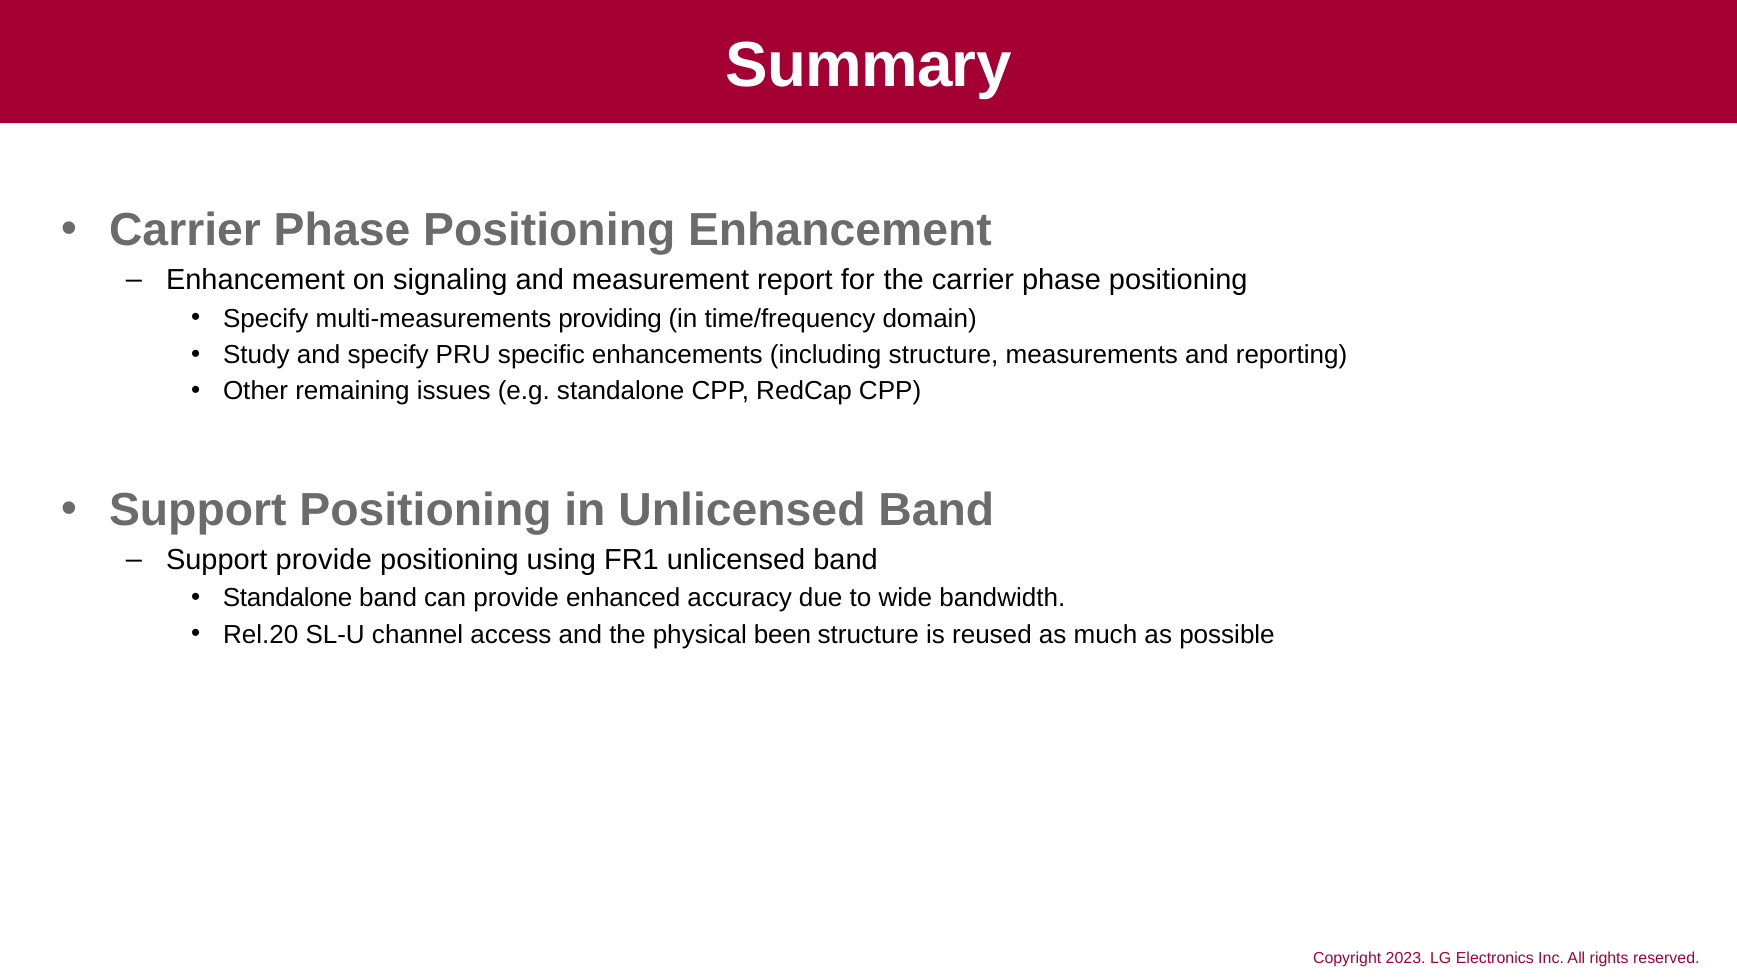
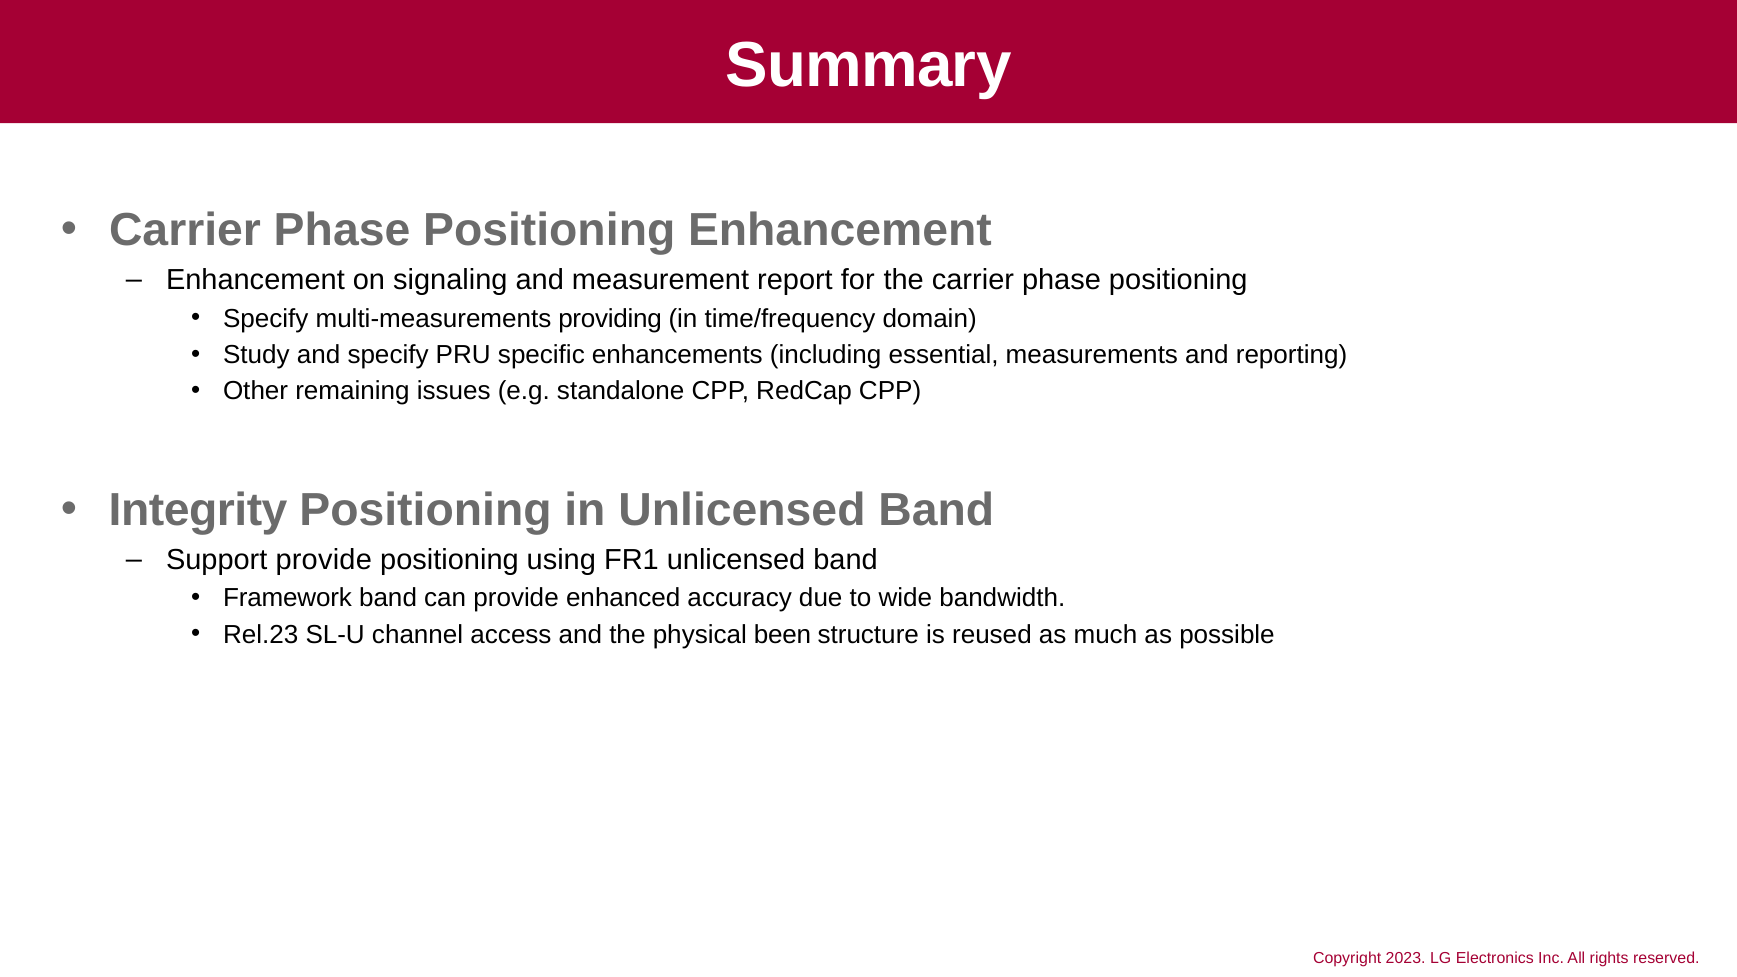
including structure: structure -> essential
Support at (198, 510): Support -> Integrity
Standalone at (288, 598): Standalone -> Framework
Rel.20: Rel.20 -> Rel.23
